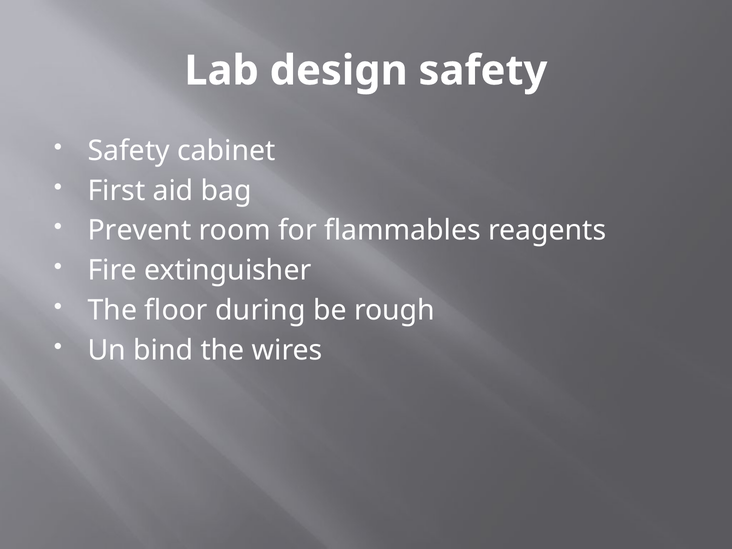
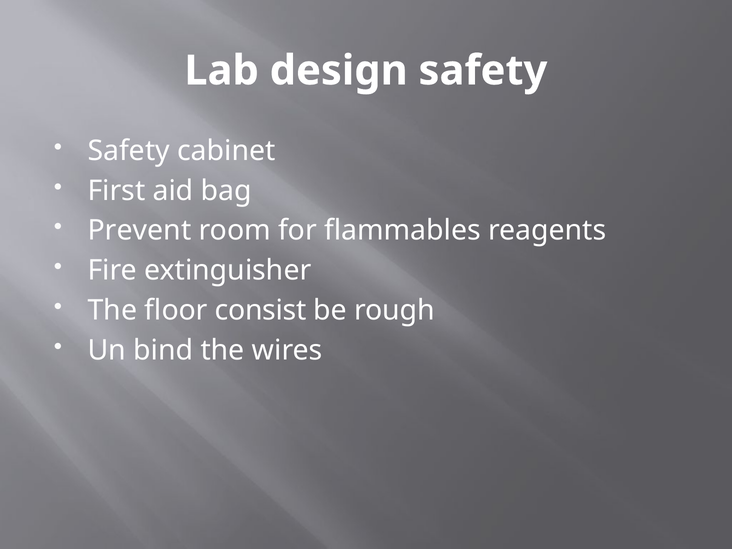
during: during -> consist
